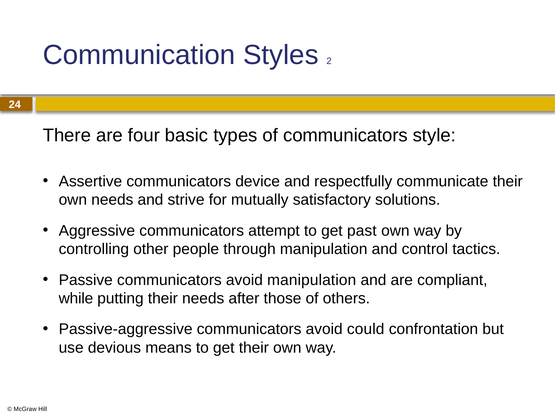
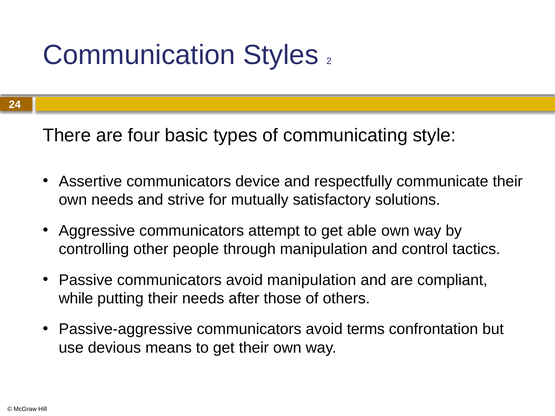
of communicators: communicators -> communicating
past: past -> able
could: could -> terms
